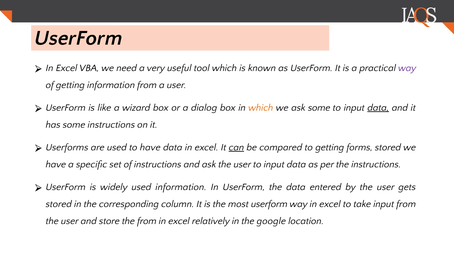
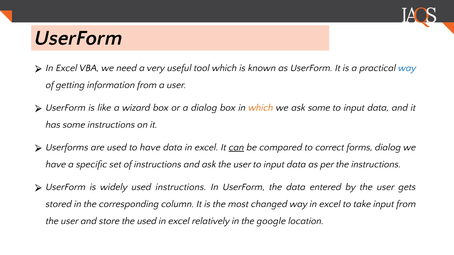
way at (407, 68) colour: purple -> blue
data at (378, 108) underline: present -> none
to getting: getting -> correct
forms stored: stored -> dialog
used information: information -> instructions
most userform: userform -> changed
the from: from -> used
